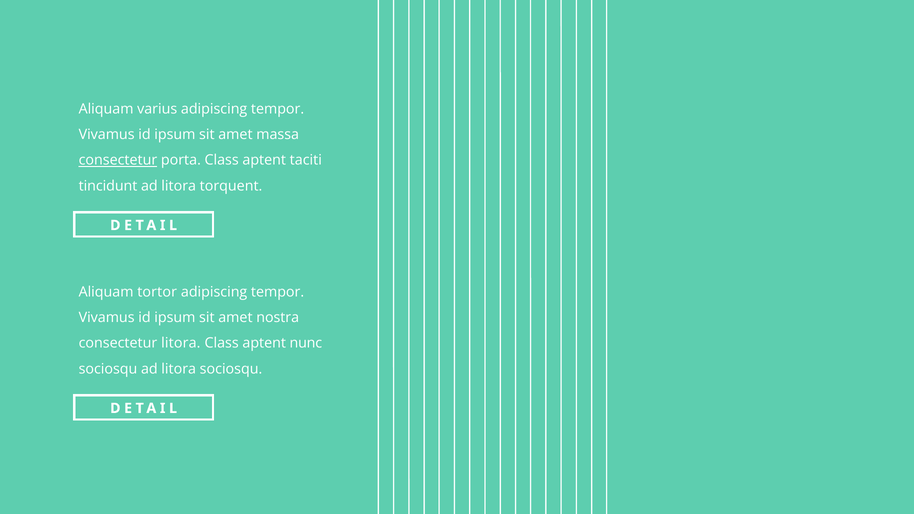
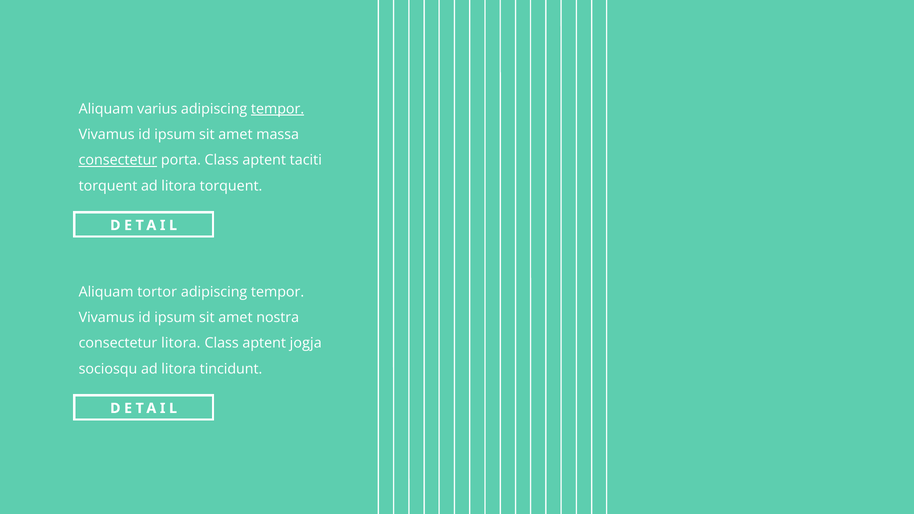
tempor at (278, 109) underline: none -> present
tincidunt at (108, 186): tincidunt -> torquent
nunc: nunc -> jogja
litora sociosqu: sociosqu -> tincidunt
